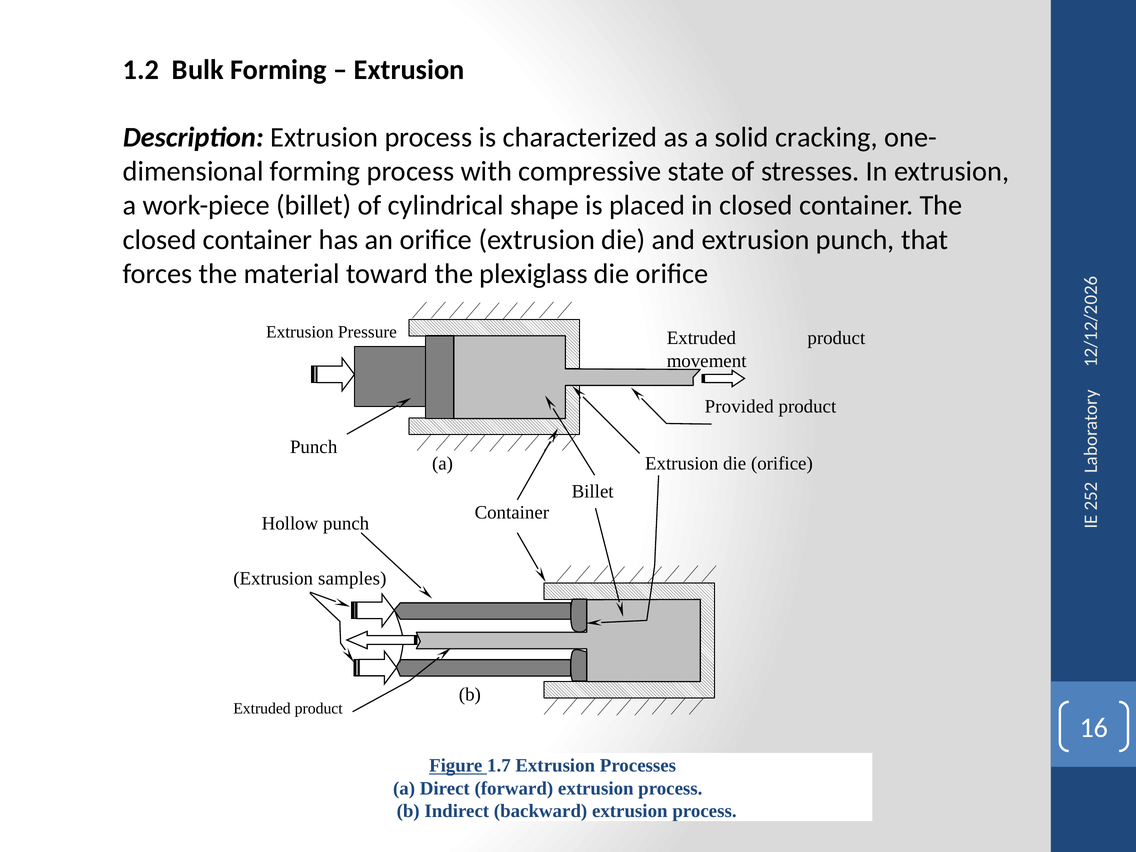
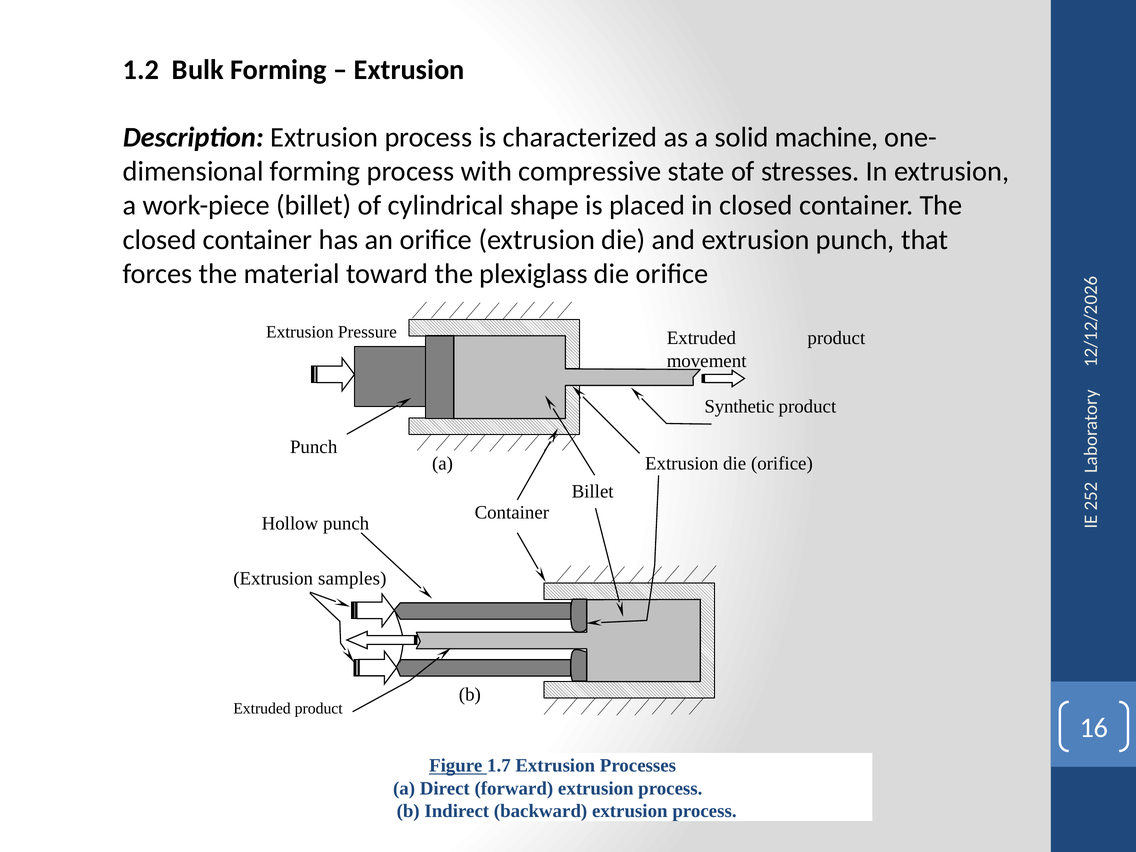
cracking: cracking -> machine
Provided: Provided -> Synthetic
